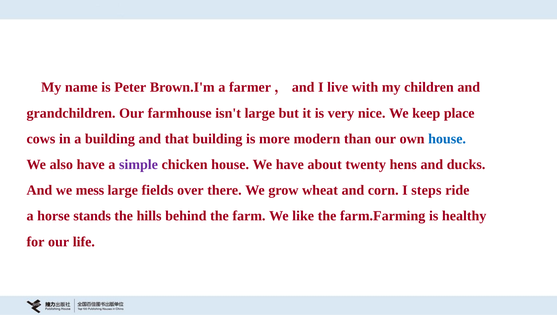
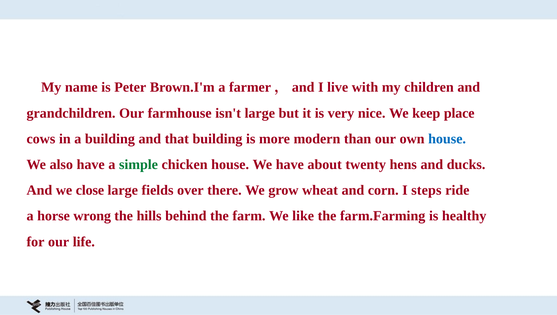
simple colour: purple -> green
mess: mess -> close
stands: stands -> wrong
